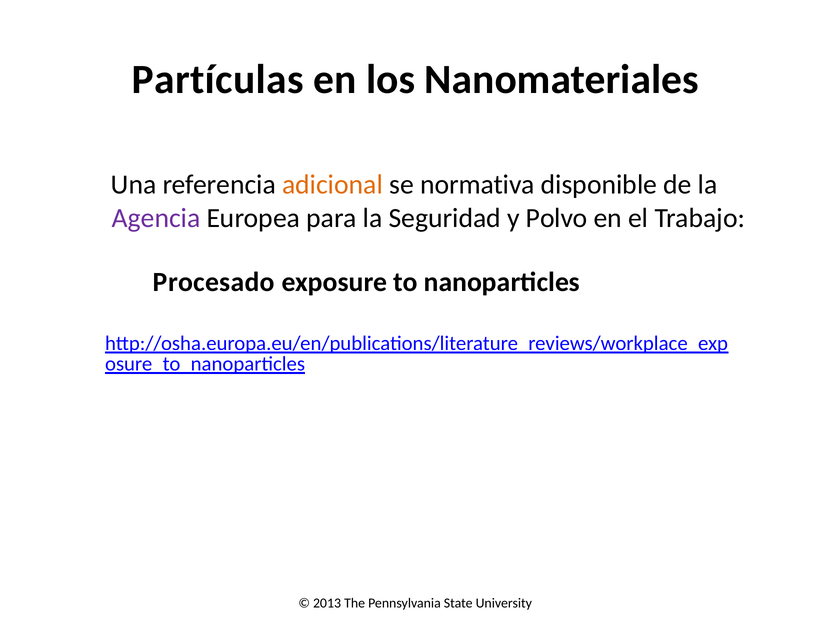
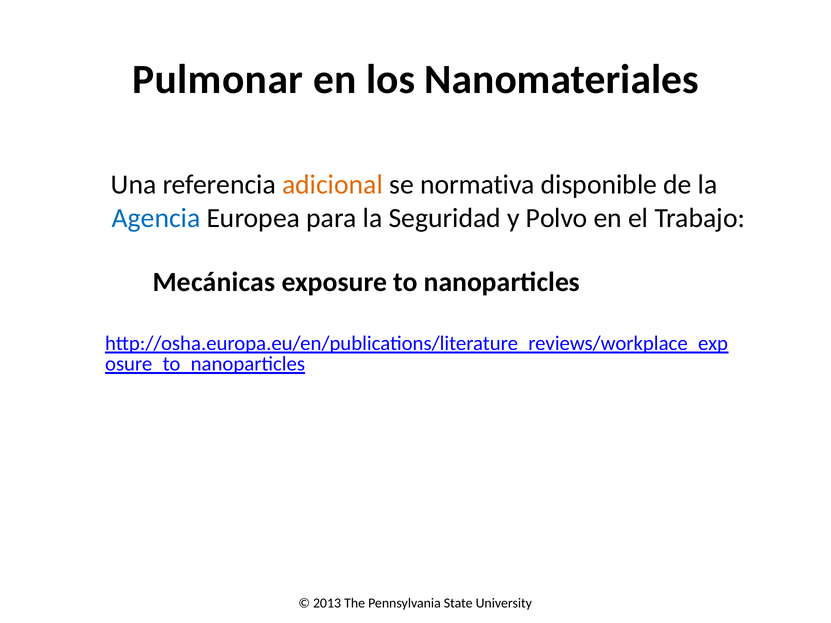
Partículas: Partículas -> Pulmonar
Agencia colour: purple -> blue
Procesado: Procesado -> Mecánicas
